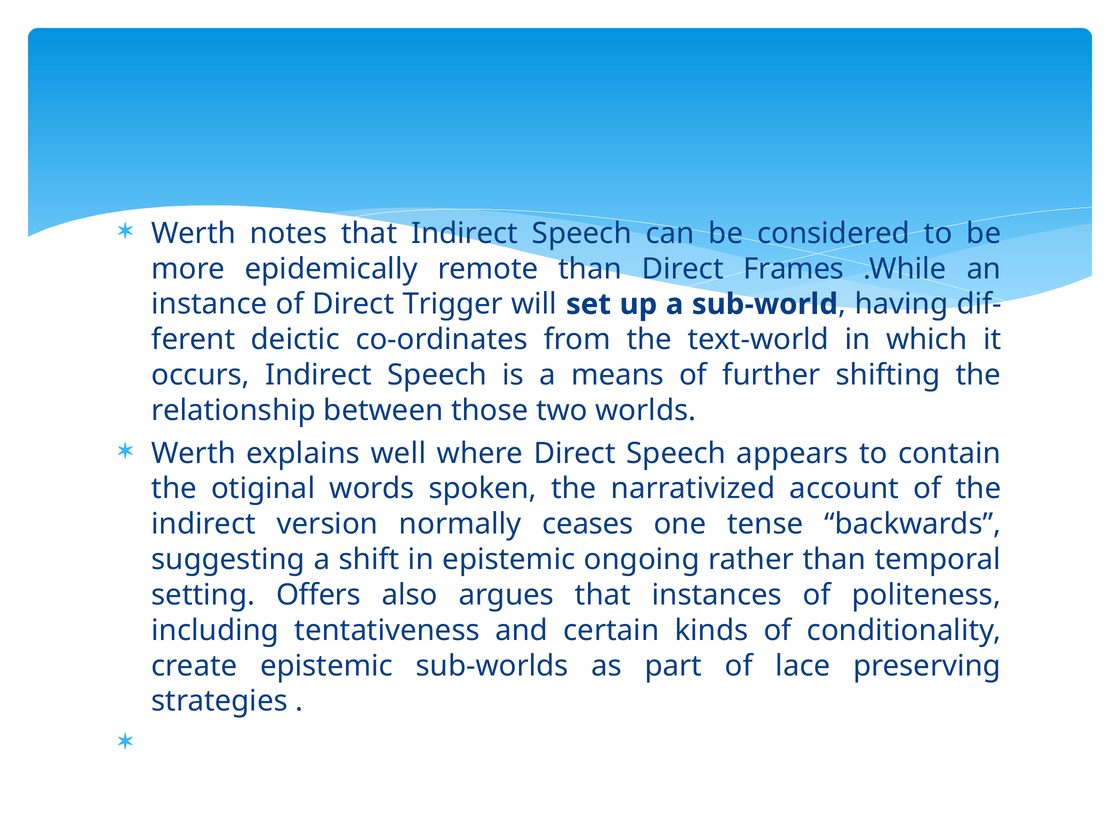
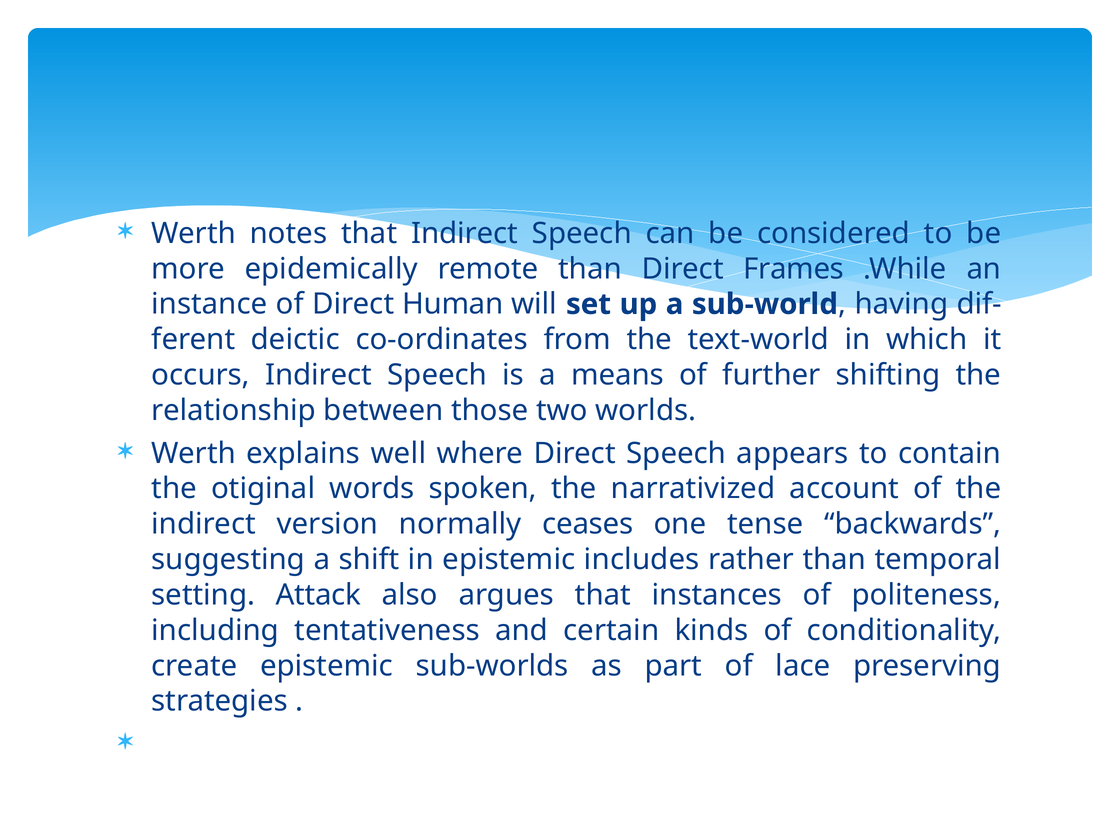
Trigger: Trigger -> Human
ongoing: ongoing -> includes
Offers: Offers -> Attack
